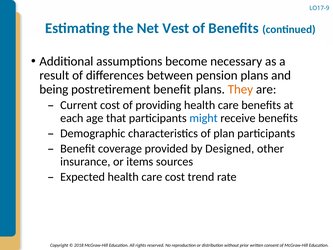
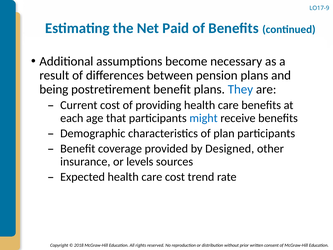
Vest: Vest -> Paid
They colour: orange -> blue
items: items -> levels
